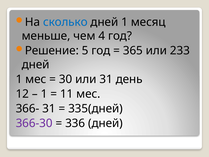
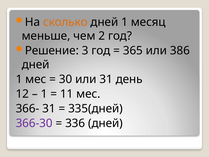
сколько colour: blue -> orange
4: 4 -> 2
5: 5 -> 3
233: 233 -> 386
